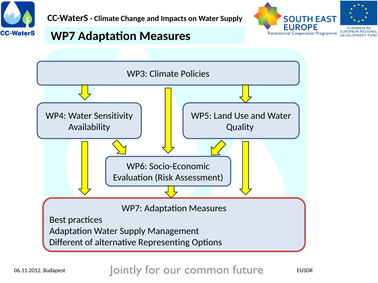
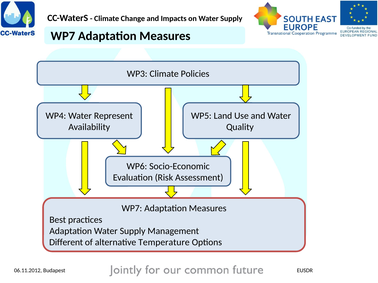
Sensitivity: Sensitivity -> Represent
Representing: Representing -> Temperature
